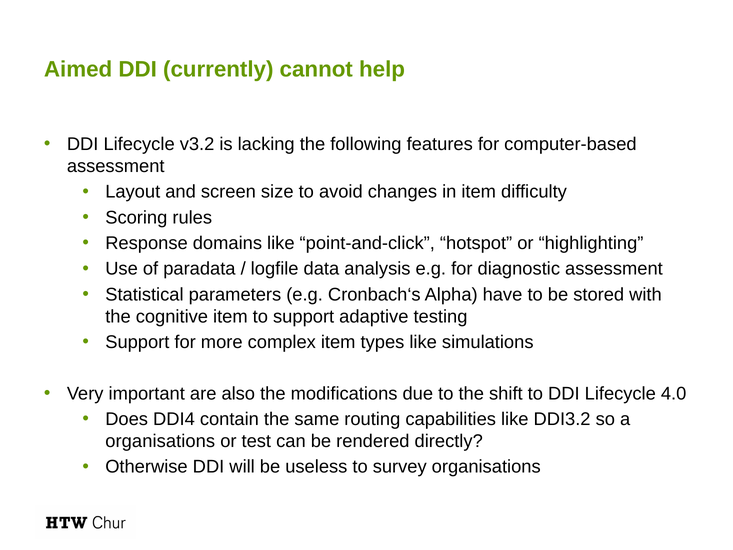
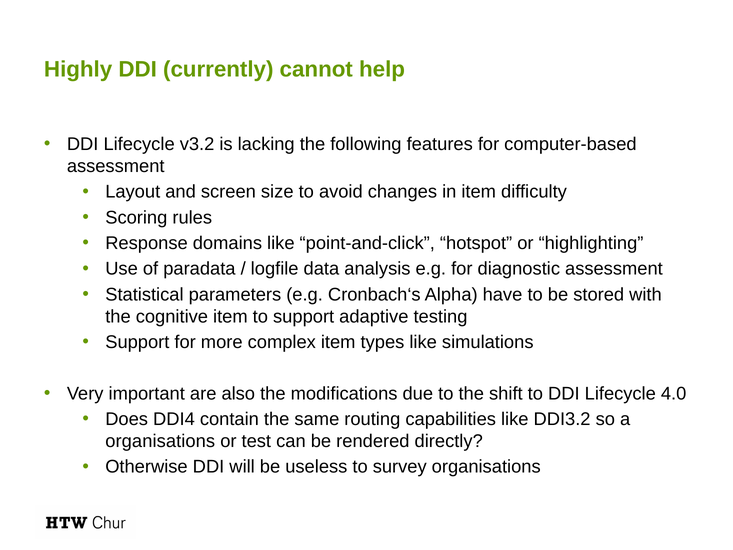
Aimed: Aimed -> Highly
